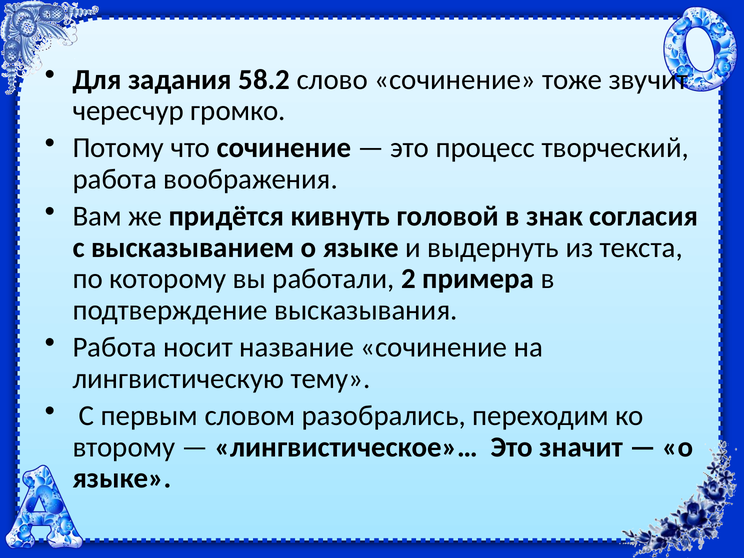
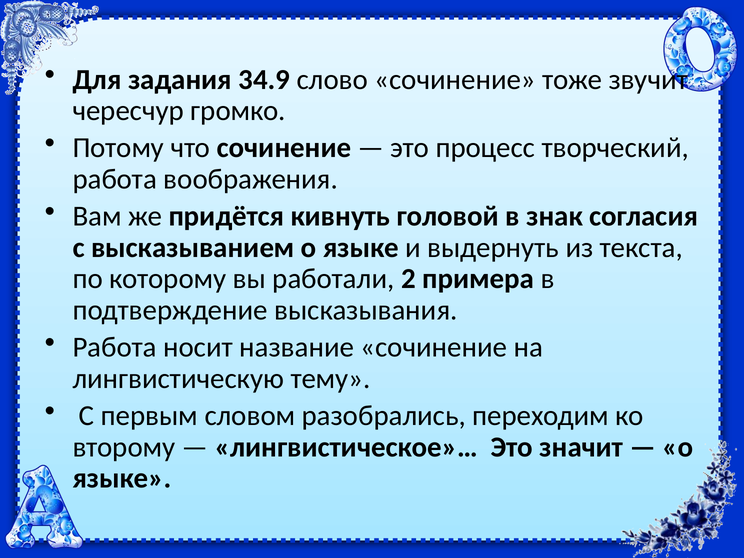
58.2: 58.2 -> 34.9
